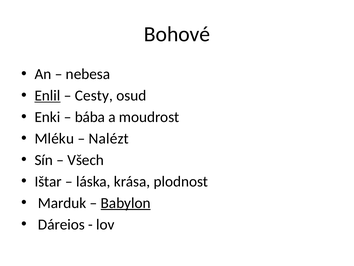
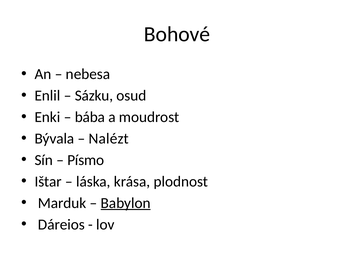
Enlil underline: present -> none
Cesty: Cesty -> Sázku
Mléku: Mléku -> Bývala
Všech: Všech -> Písmo
